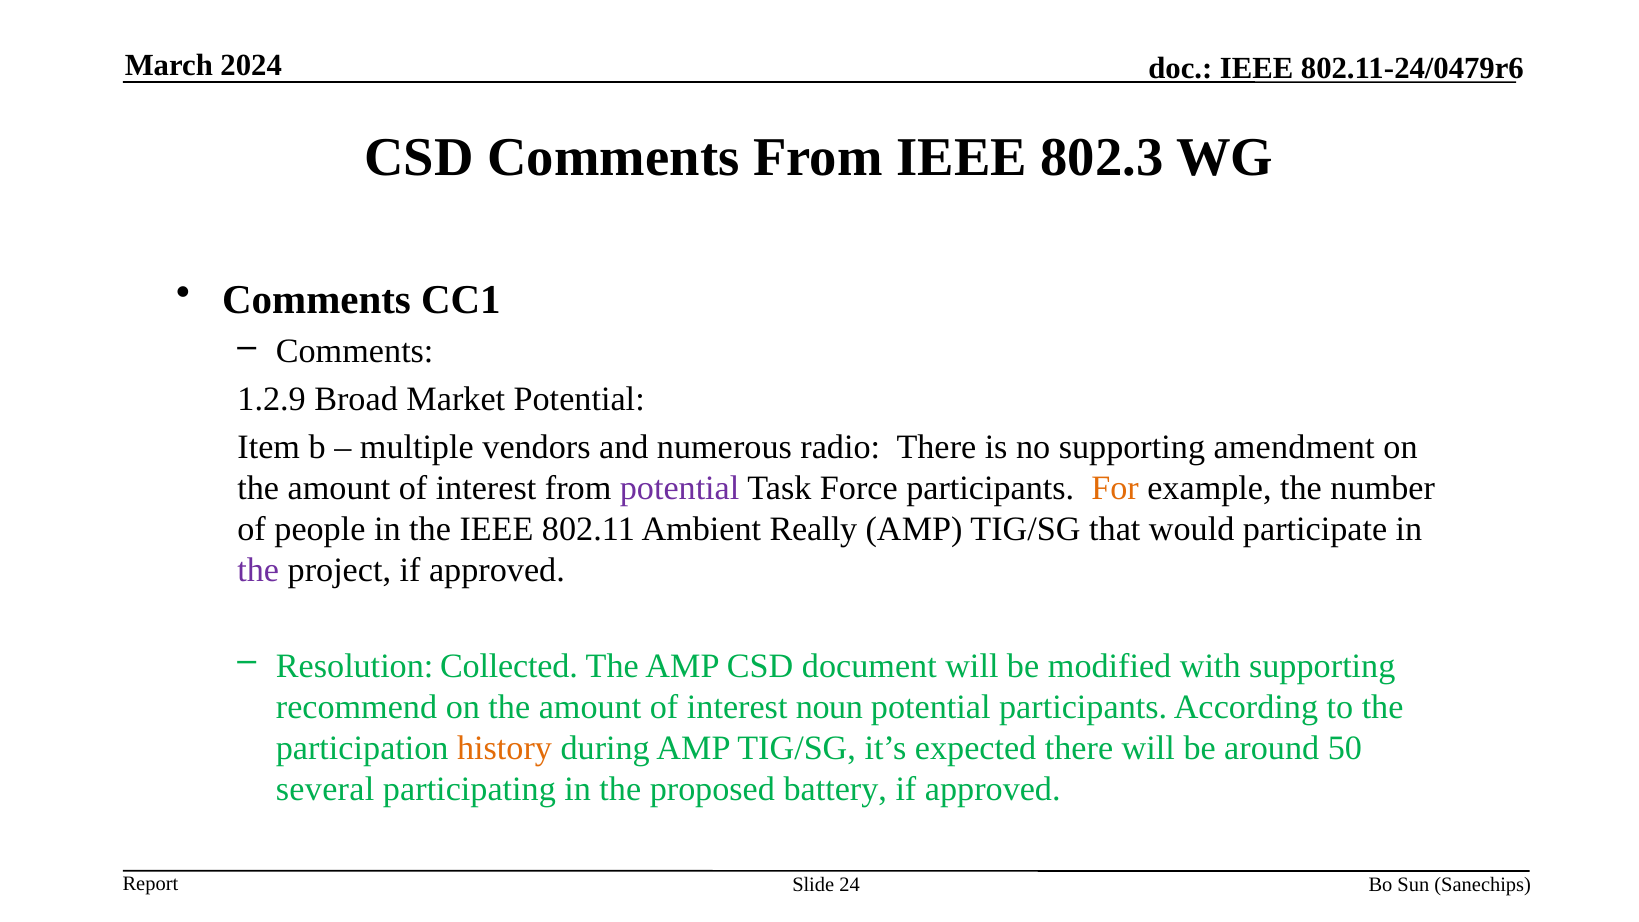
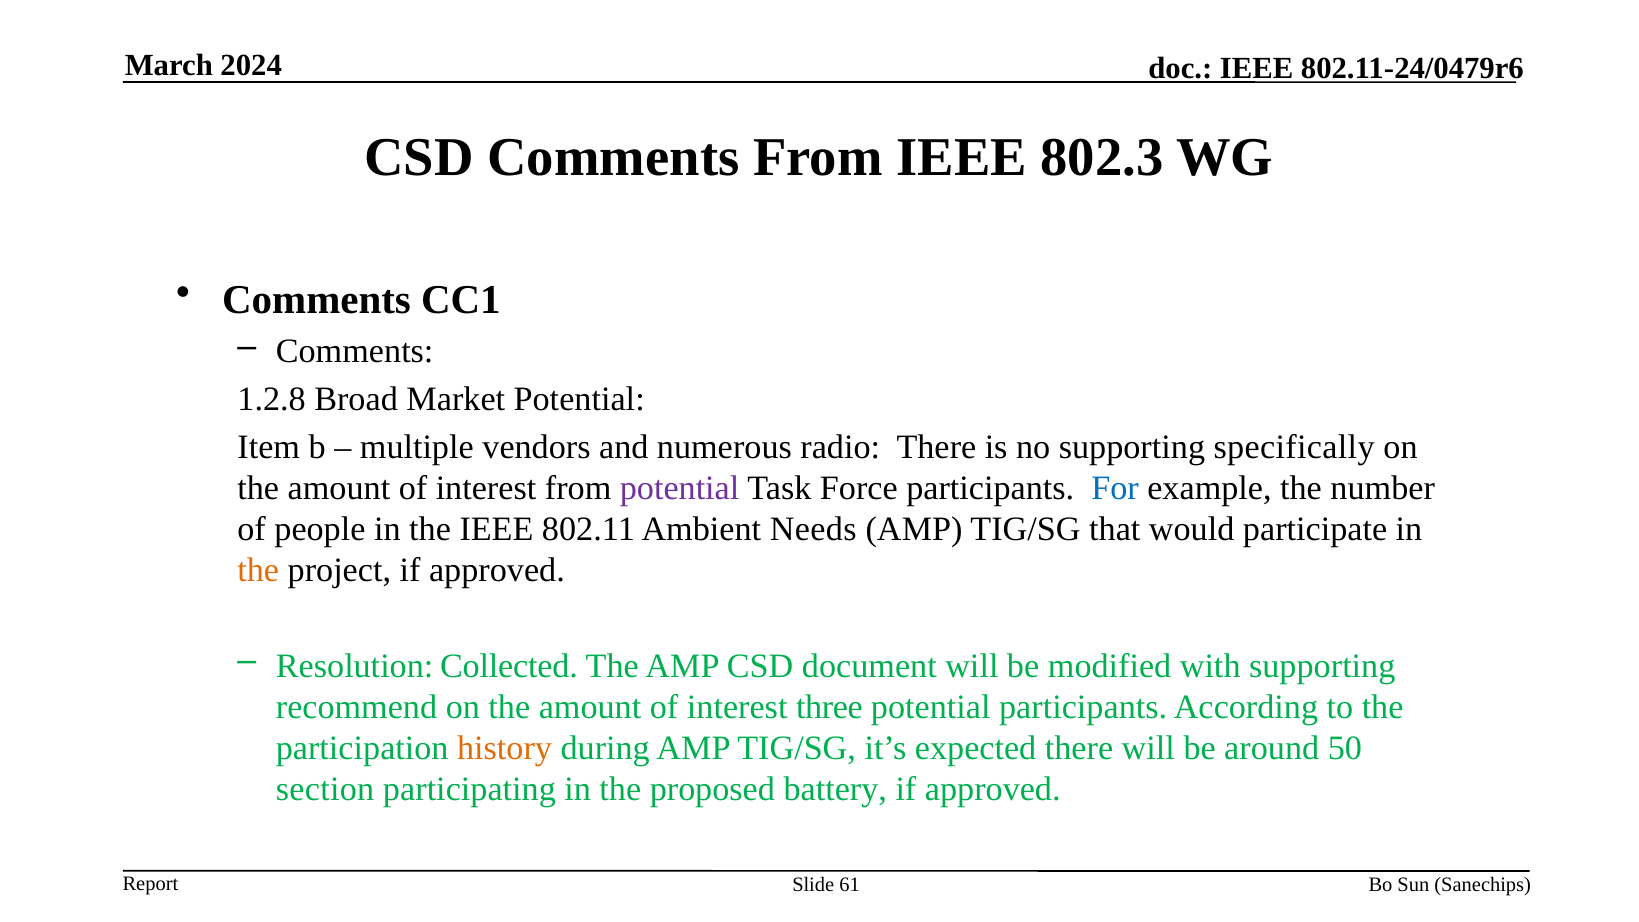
1.2.9: 1.2.9 -> 1.2.8
amendment: amendment -> specifically
For colour: orange -> blue
Really: Really -> Needs
the at (258, 570) colour: purple -> orange
noun: noun -> three
several: several -> section
24: 24 -> 61
